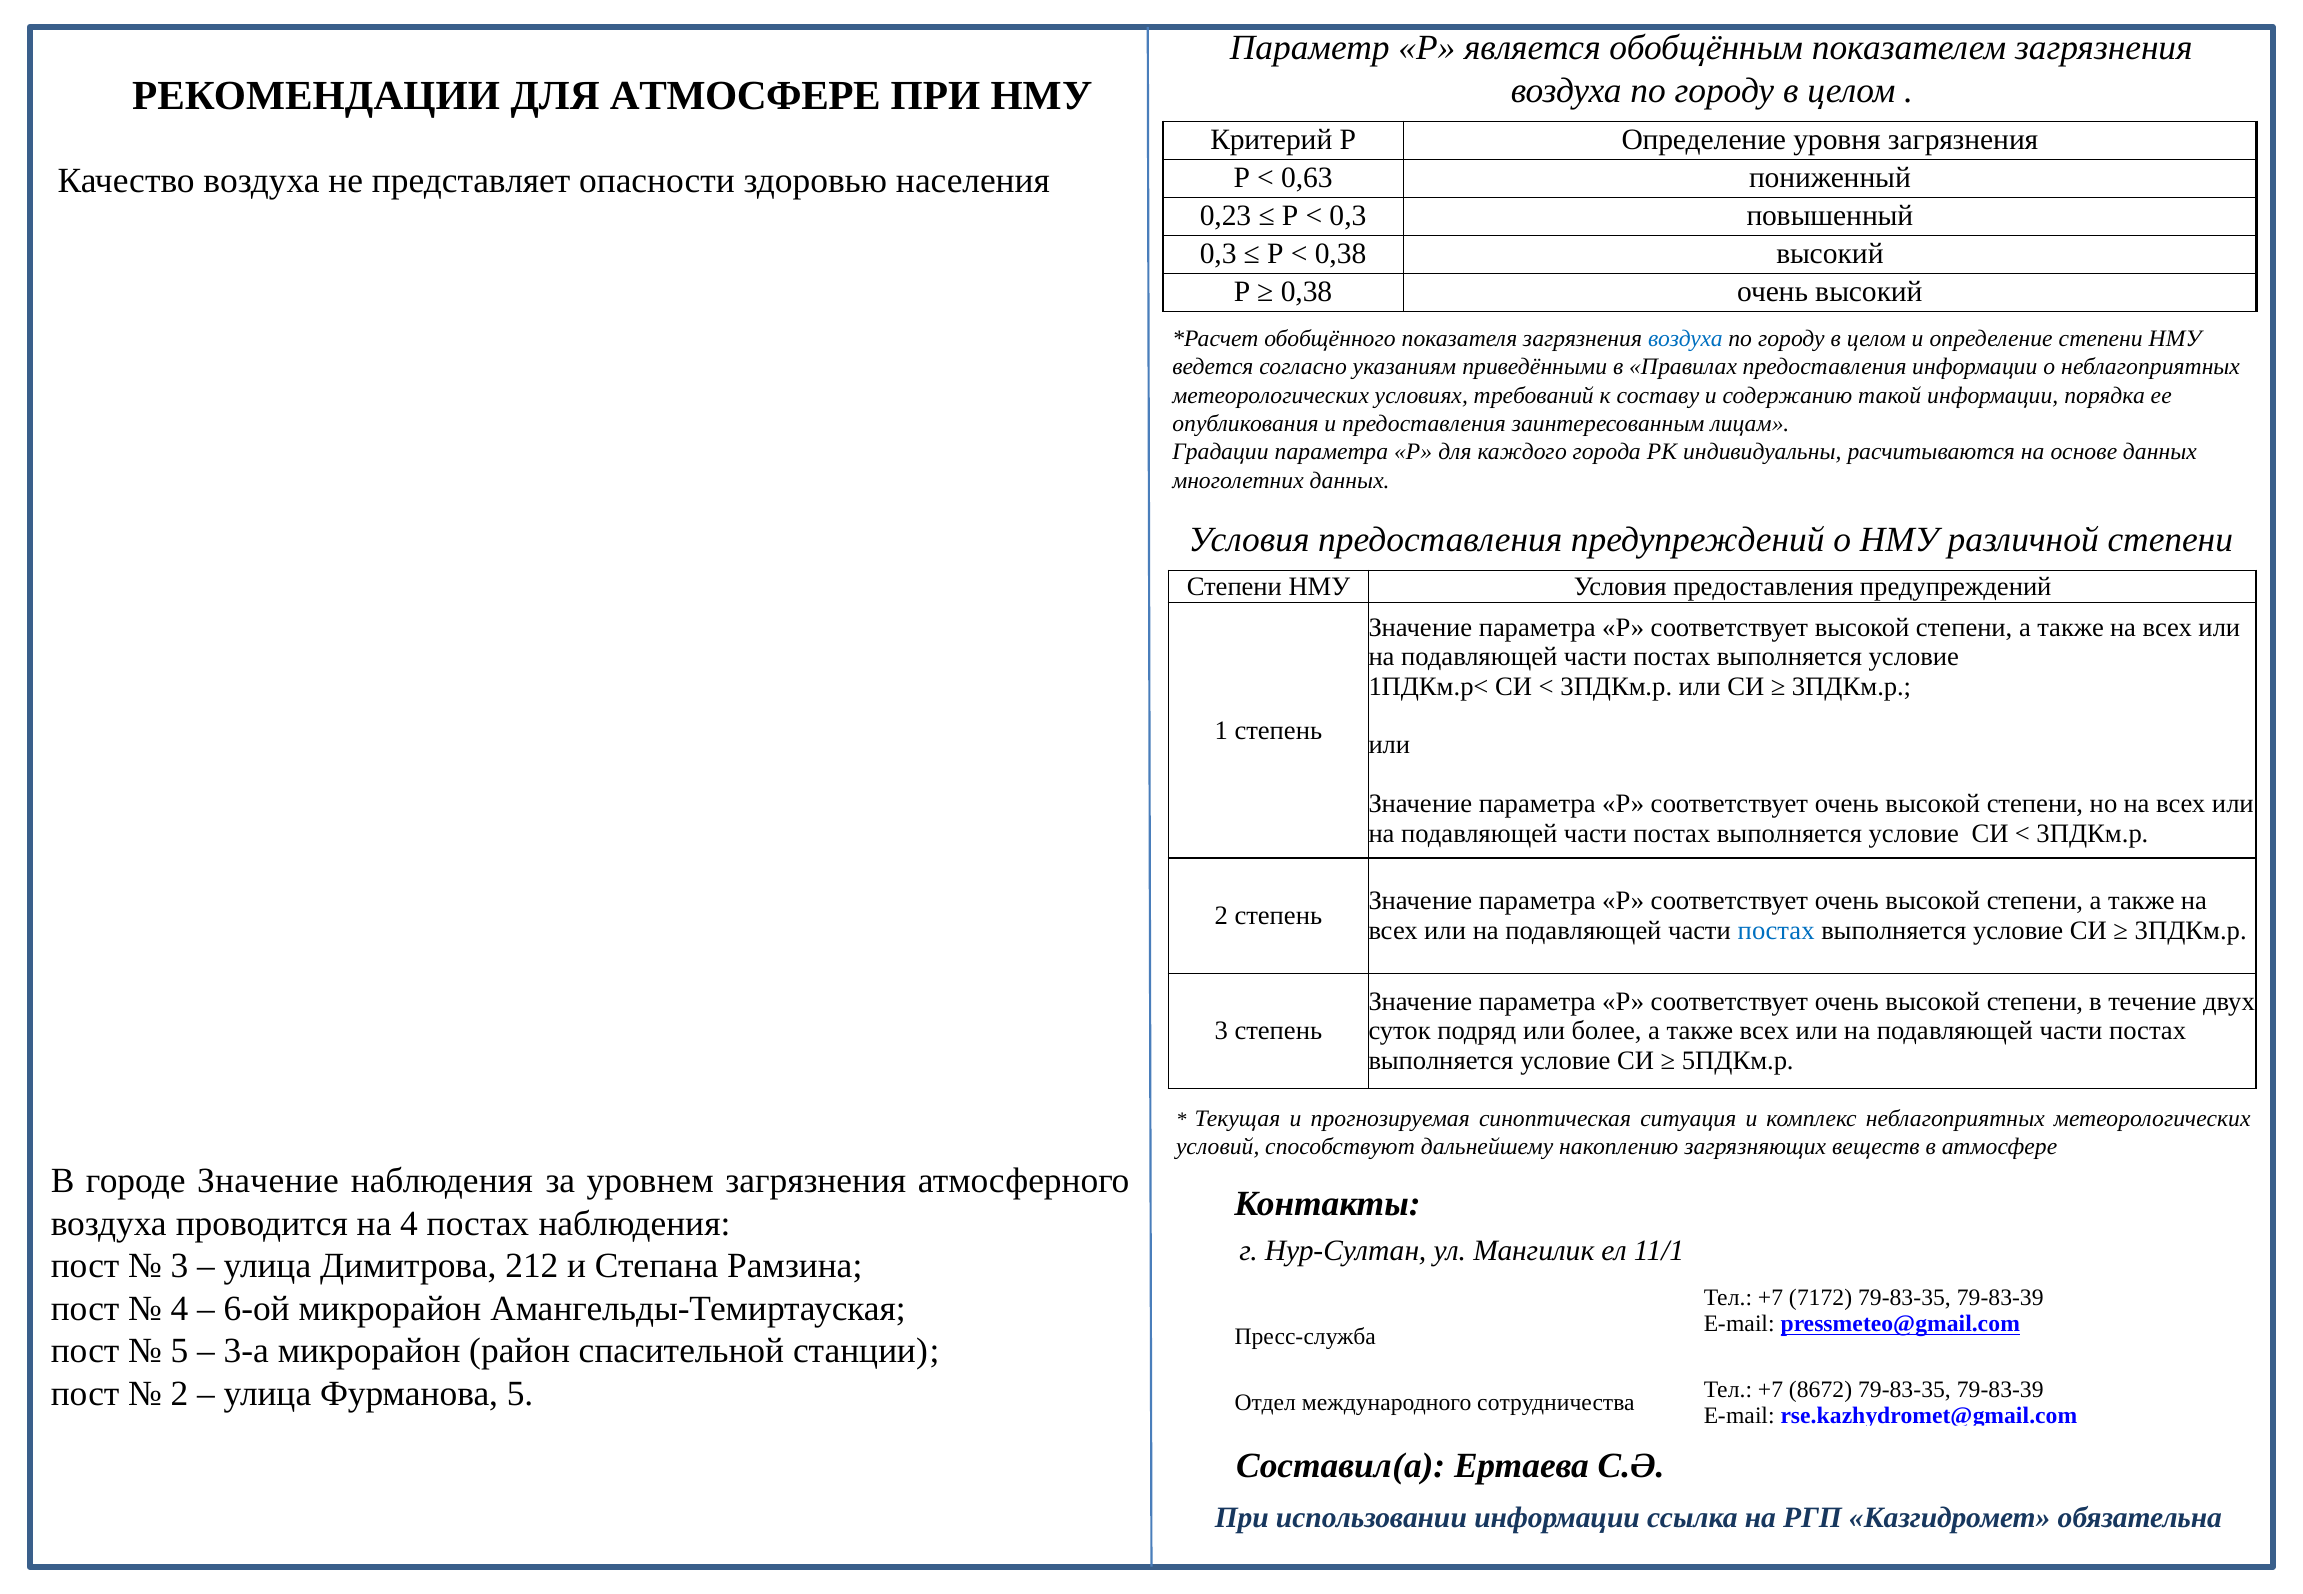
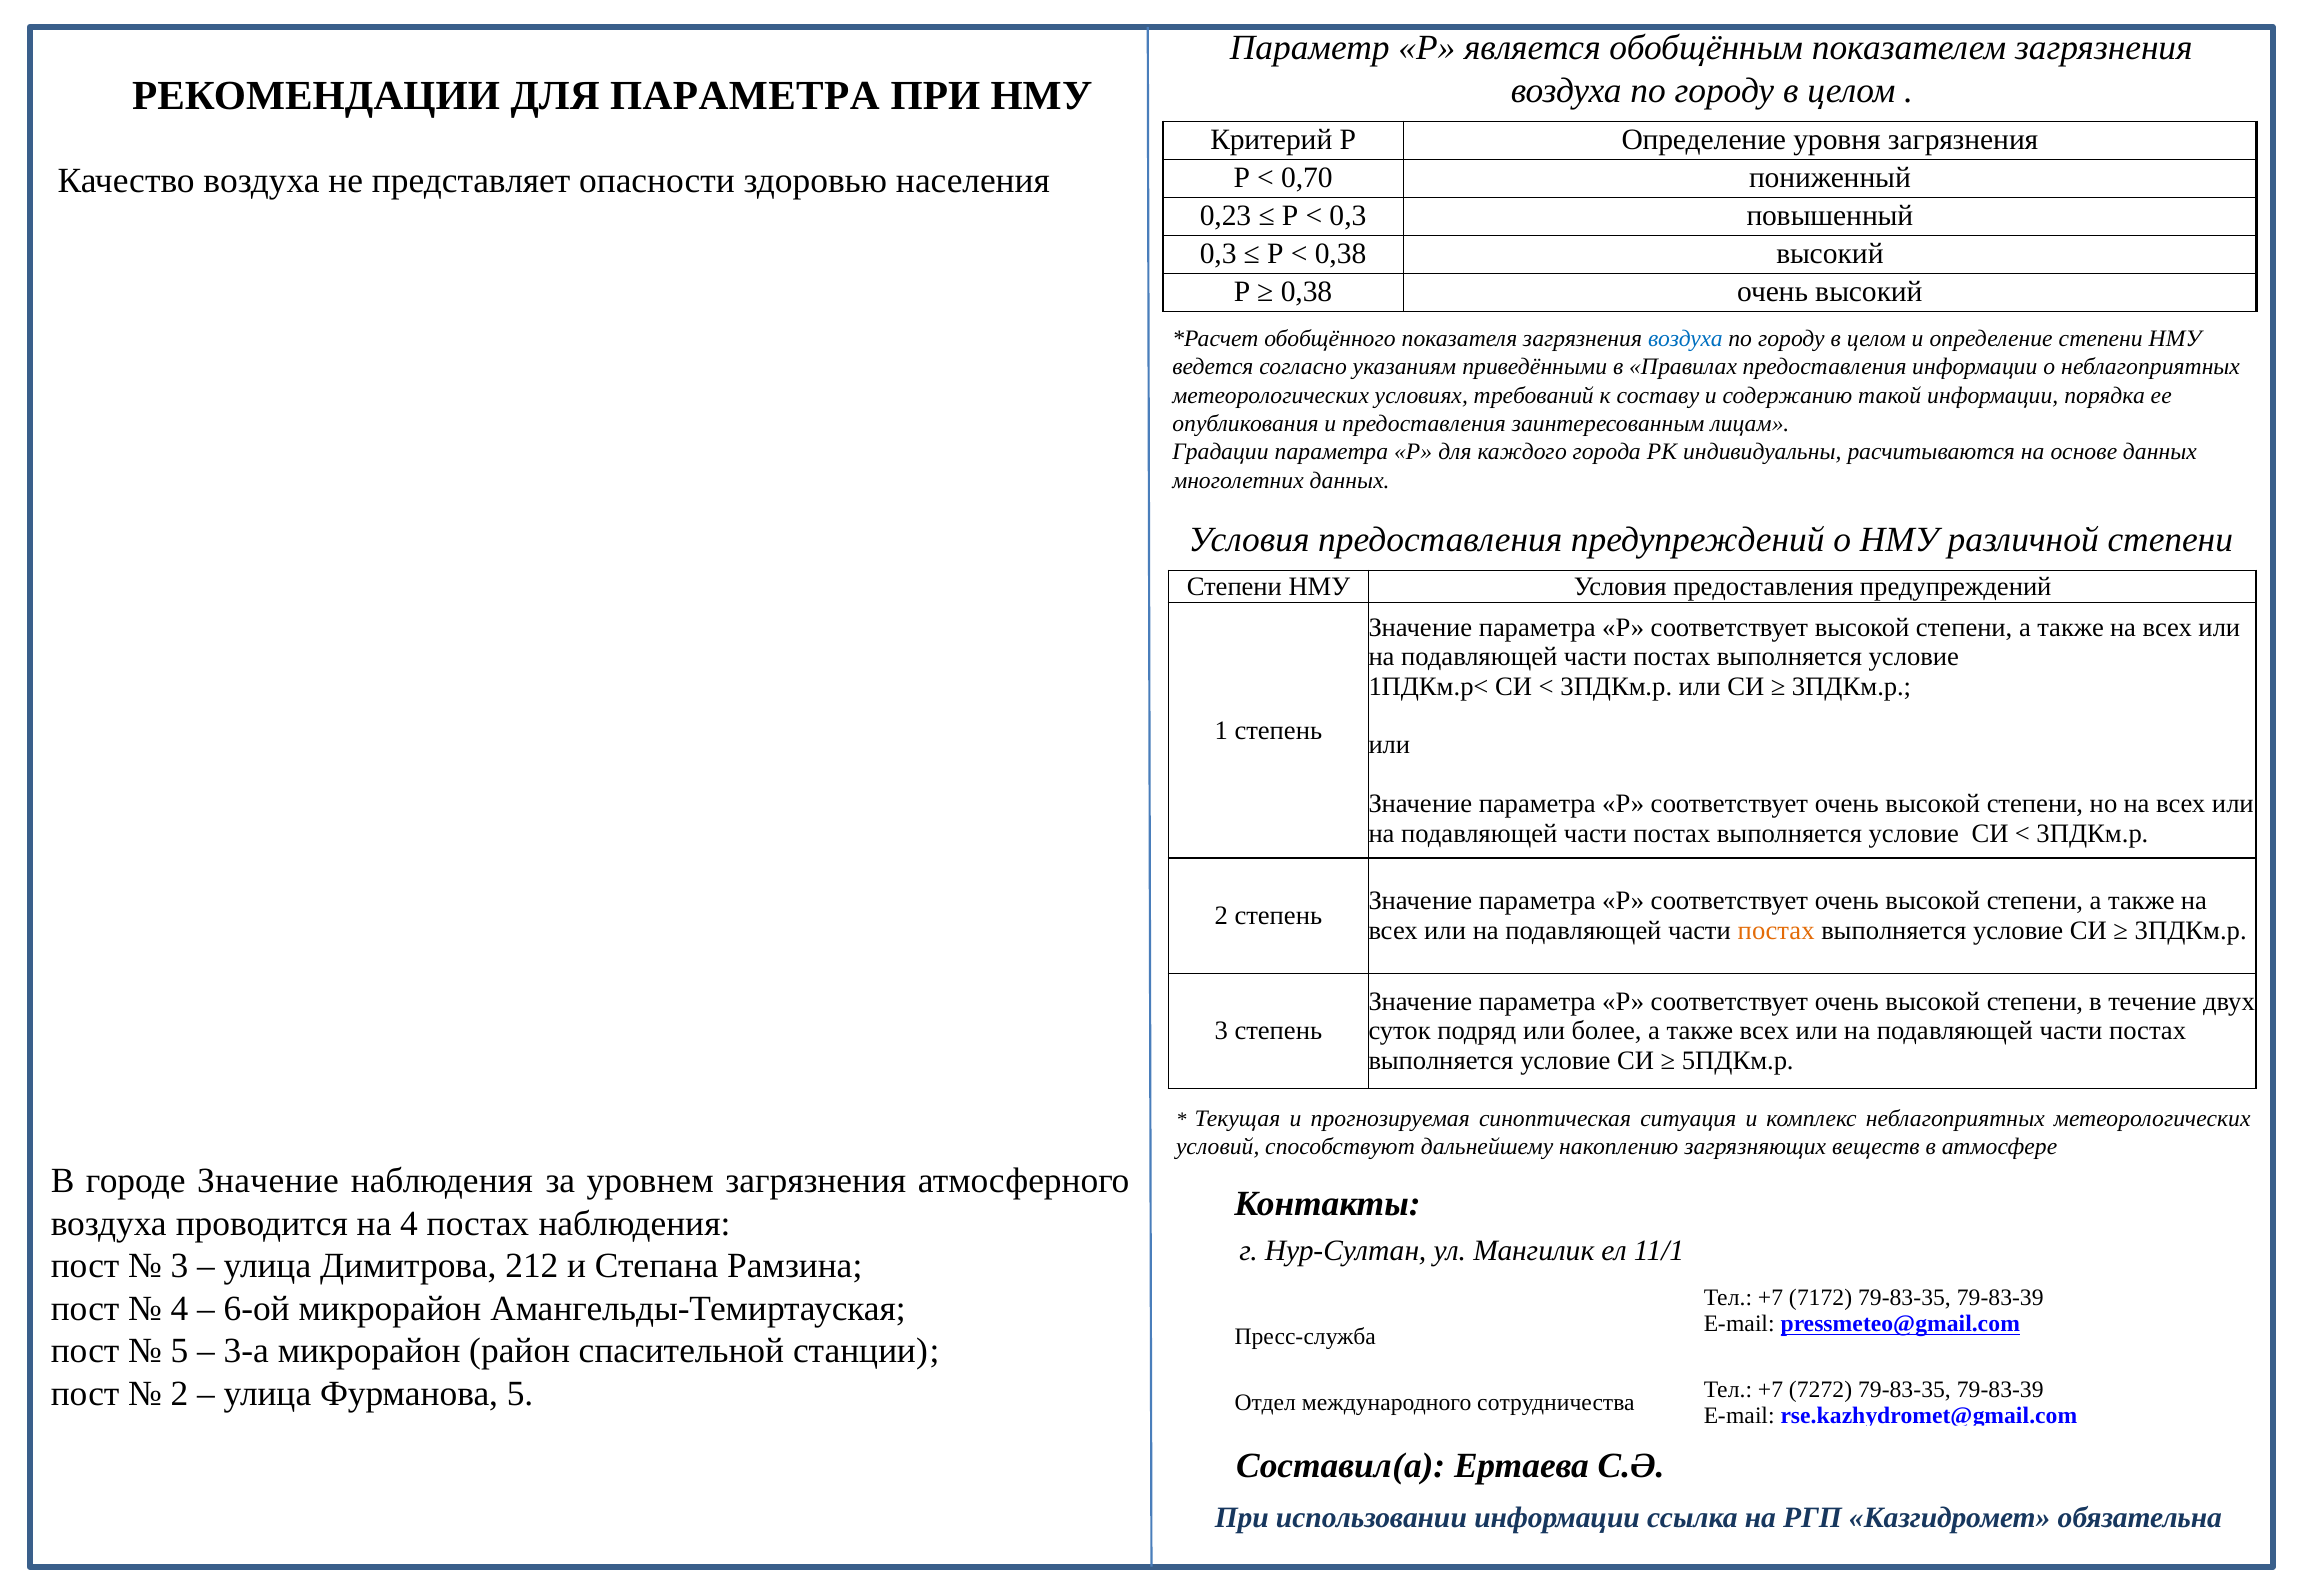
ДЛЯ АТМОСФЕРЕ: АТМОСФЕРЕ -> ПАРАМЕТРА
0,63: 0,63 -> 0,70
постах at (1776, 931) colour: blue -> orange
8672: 8672 -> 7272
